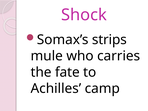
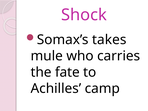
strips: strips -> takes
